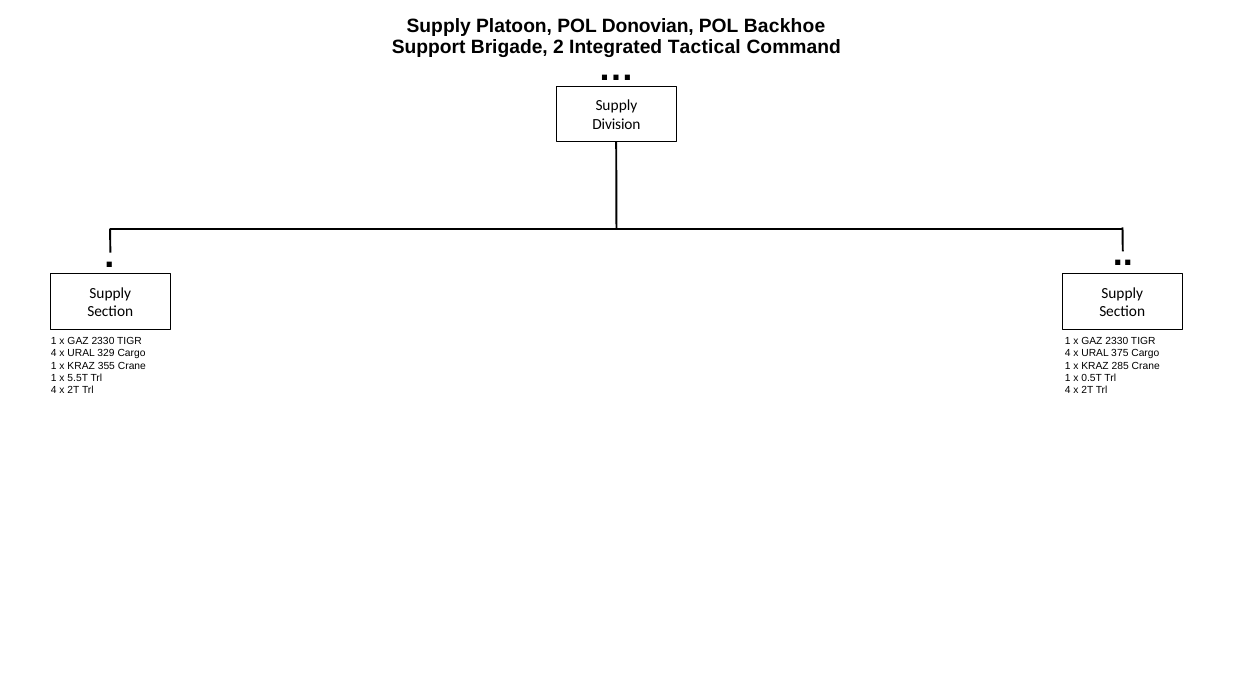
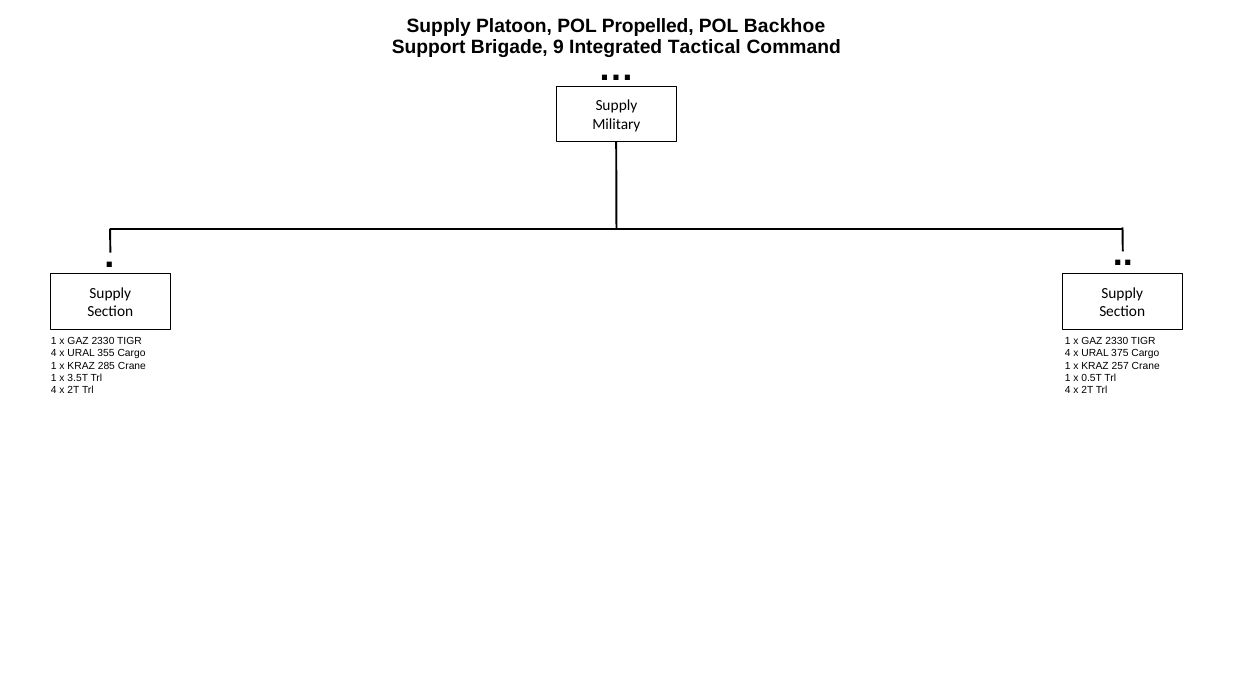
Donovian: Donovian -> Propelled
2: 2 -> 9
Division: Division -> Military
329: 329 -> 355
355: 355 -> 285
285: 285 -> 257
5.5T: 5.5T -> 3.5T
